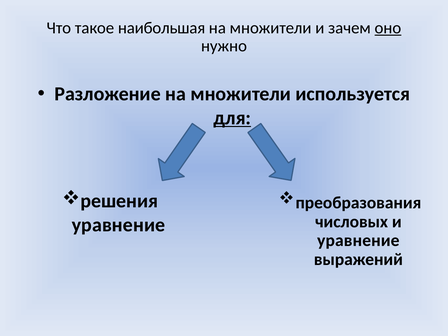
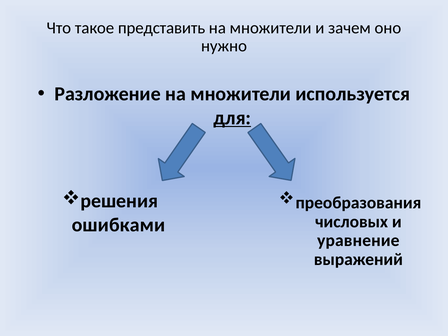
наибольшая: наибольшая -> представить
оно underline: present -> none
уравнение at (119, 225): уравнение -> ошибками
